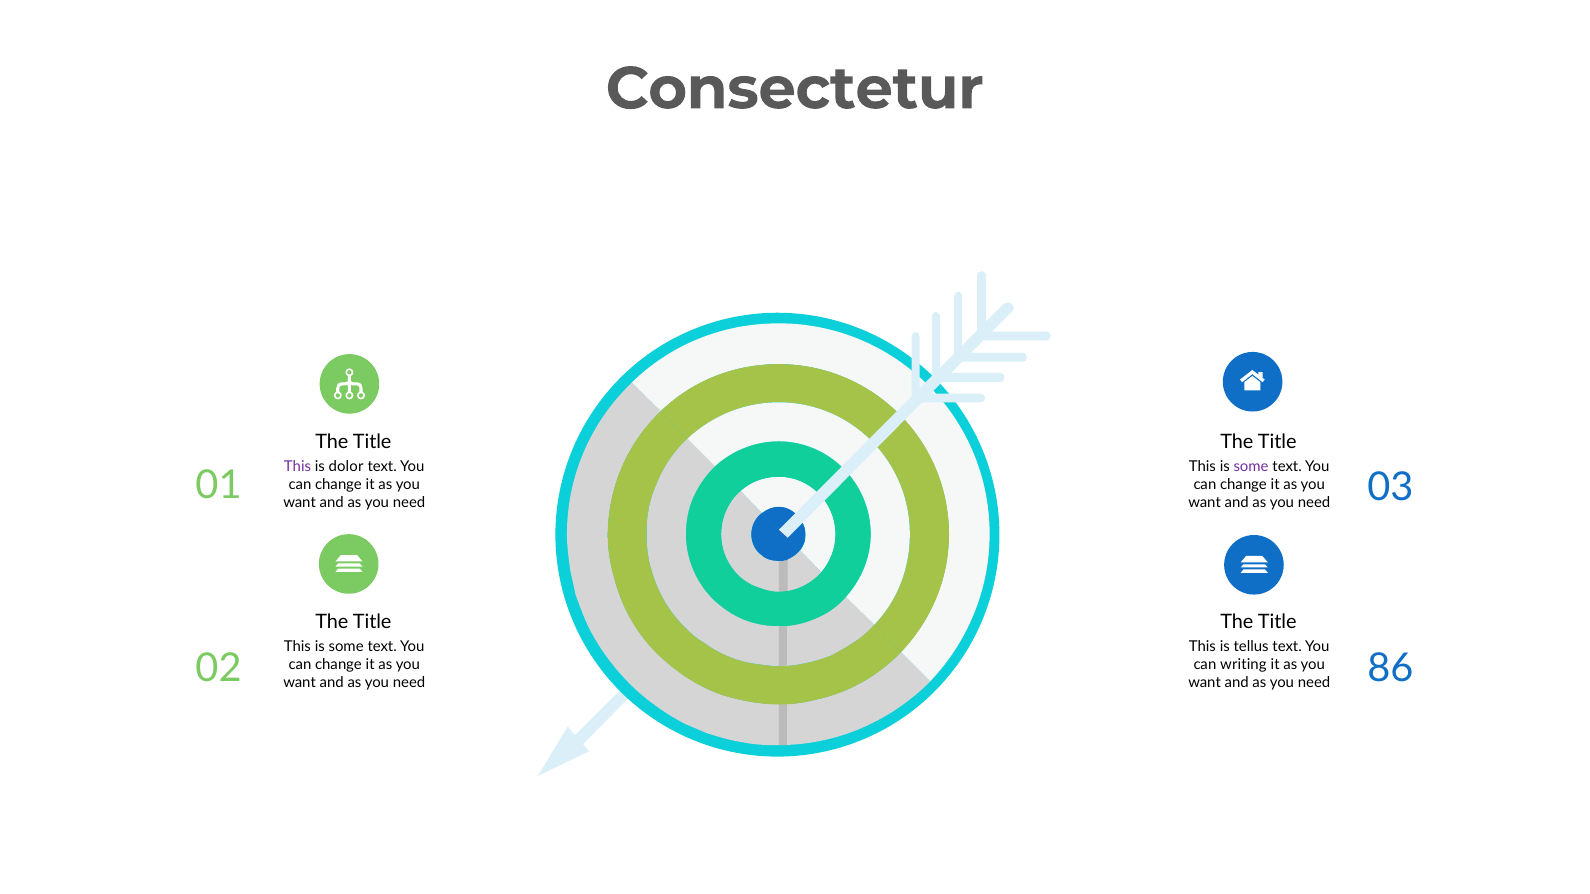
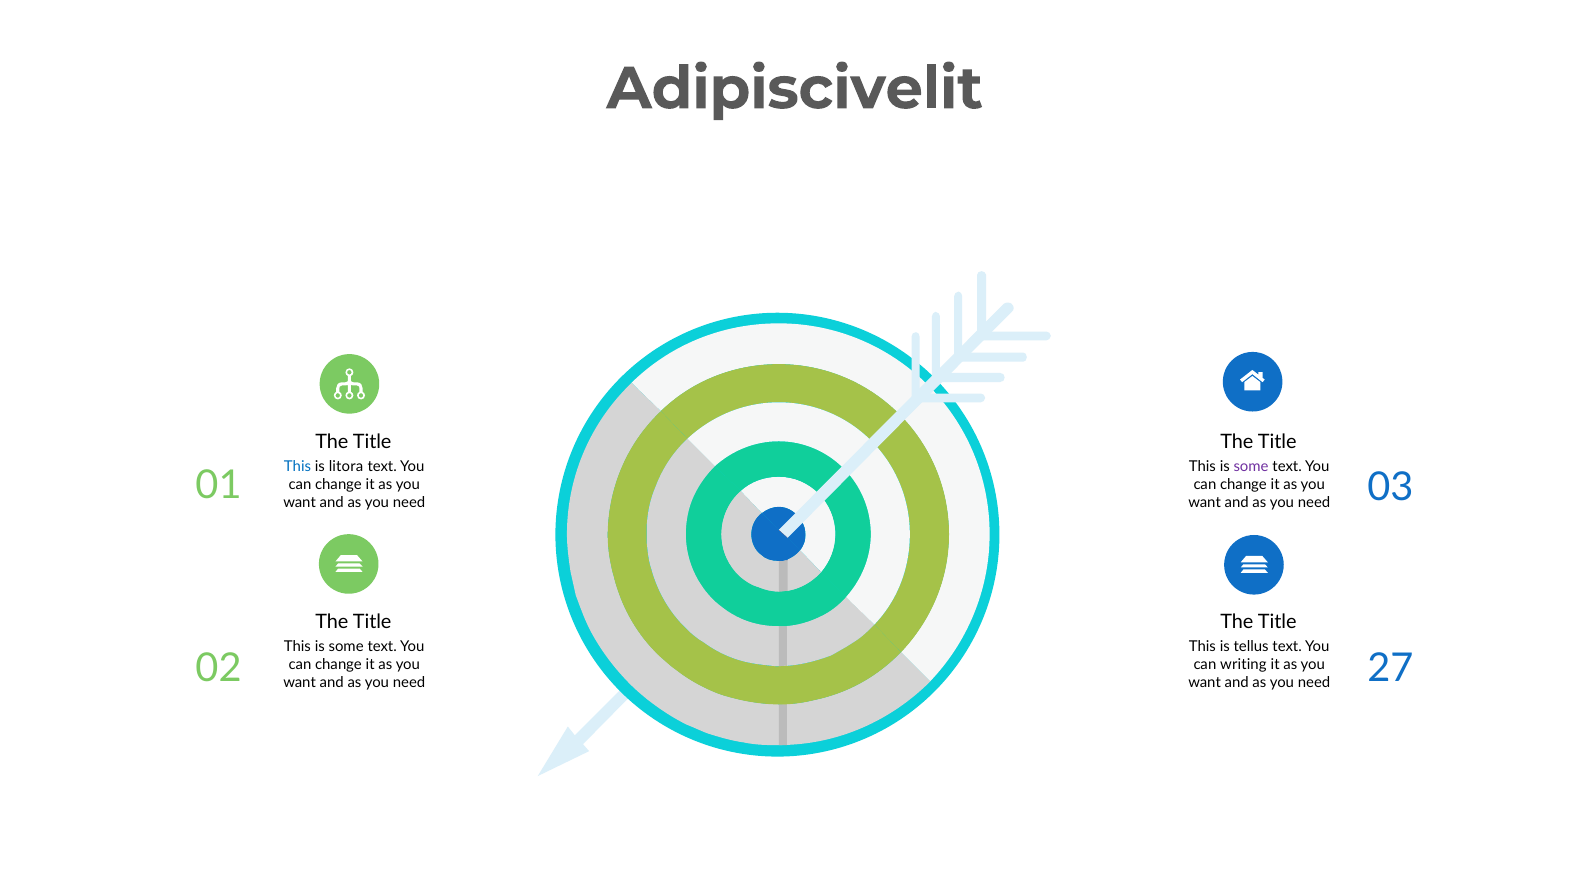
Consectetur: Consectetur -> Adipiscivelit
This at (297, 467) colour: purple -> blue
dolor: dolor -> litora
86: 86 -> 27
